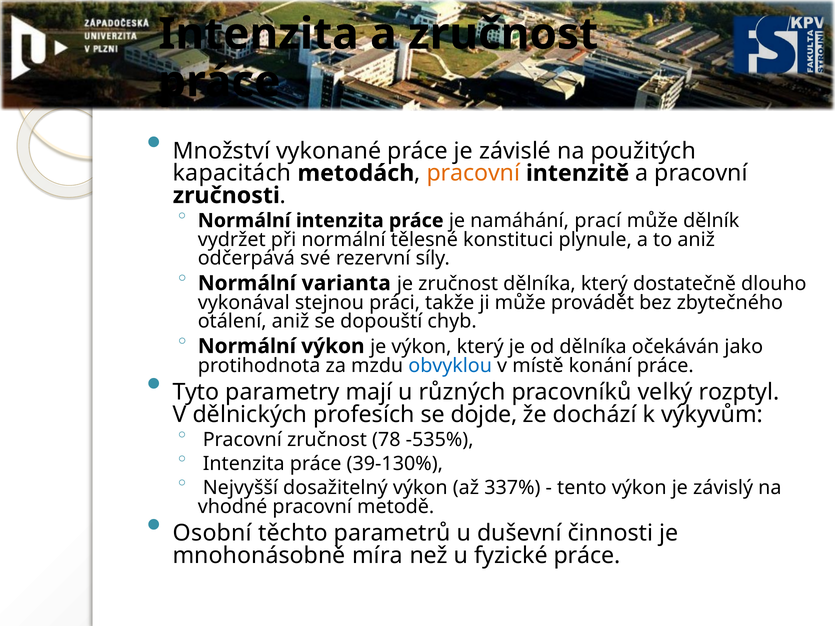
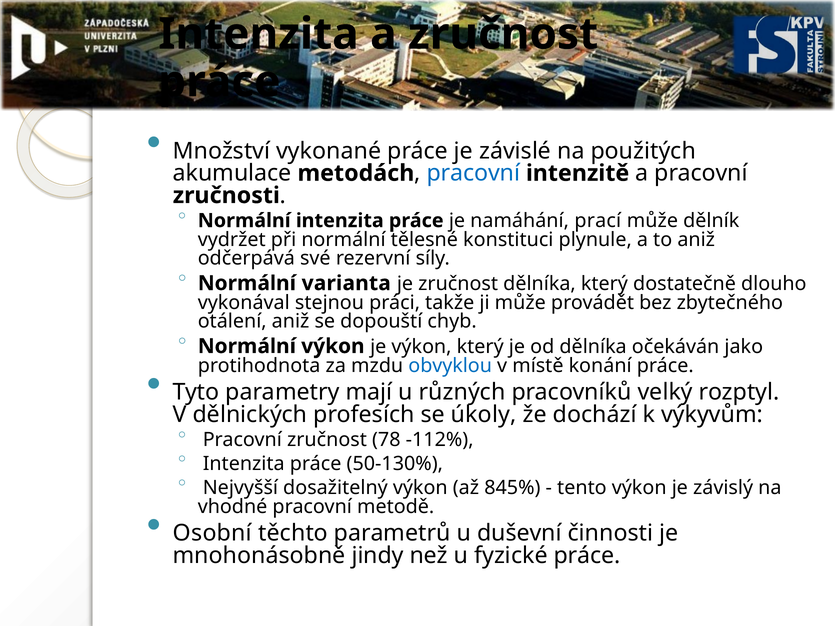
kapacitách: kapacitách -> akumulace
pracovní at (473, 173) colour: orange -> blue
dojde: dojde -> úkoly
-535%: -535% -> -112%
39-130%: 39-130% -> 50-130%
337%: 337% -> 845%
míra: míra -> jindy
